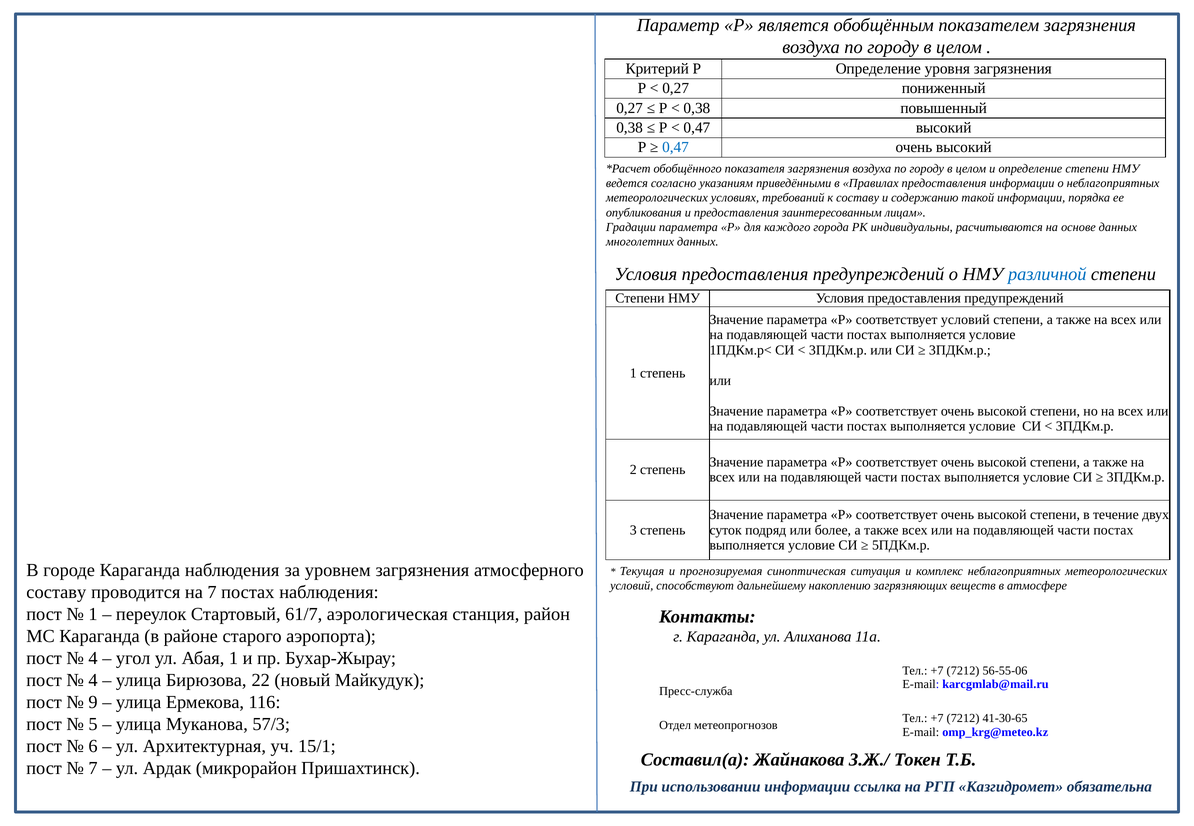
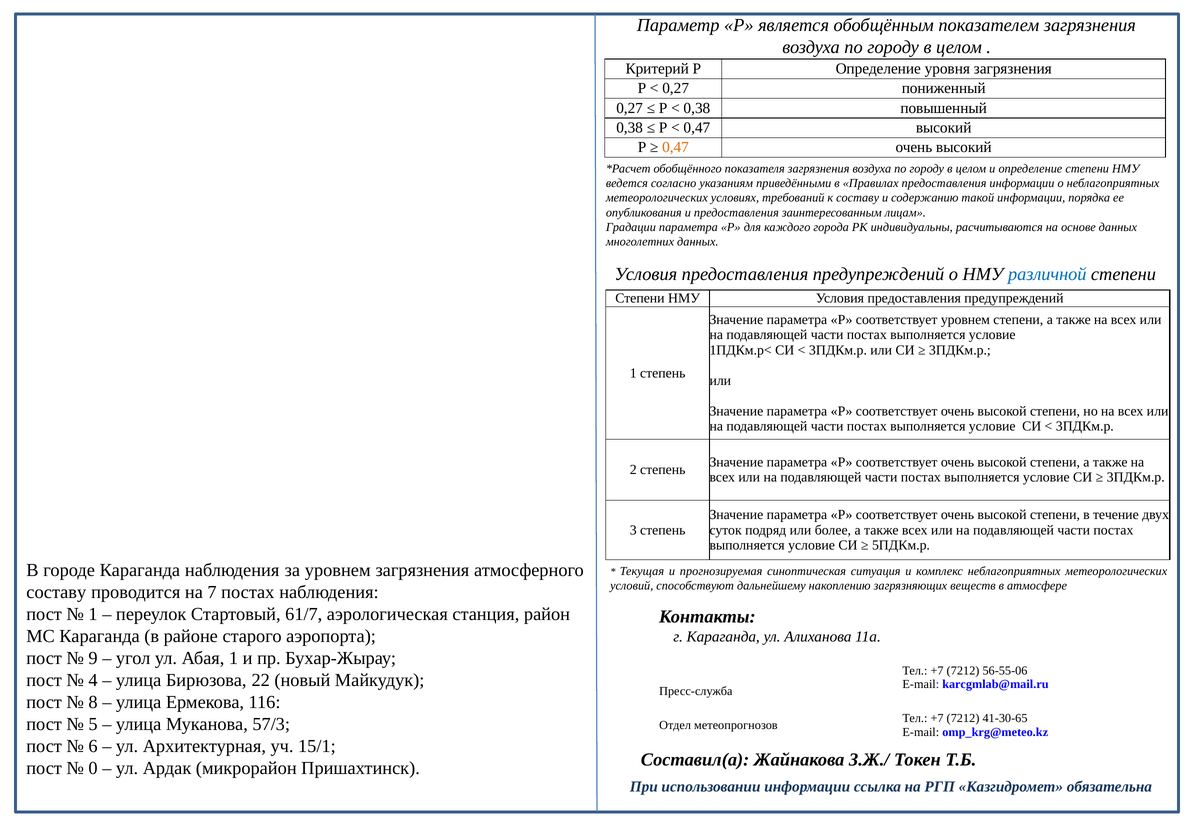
0,47 at (675, 147) colour: blue -> orange
соответствует условий: условий -> уровнем
4 at (93, 659): 4 -> 9
9: 9 -> 8
7 at (93, 769): 7 -> 0
